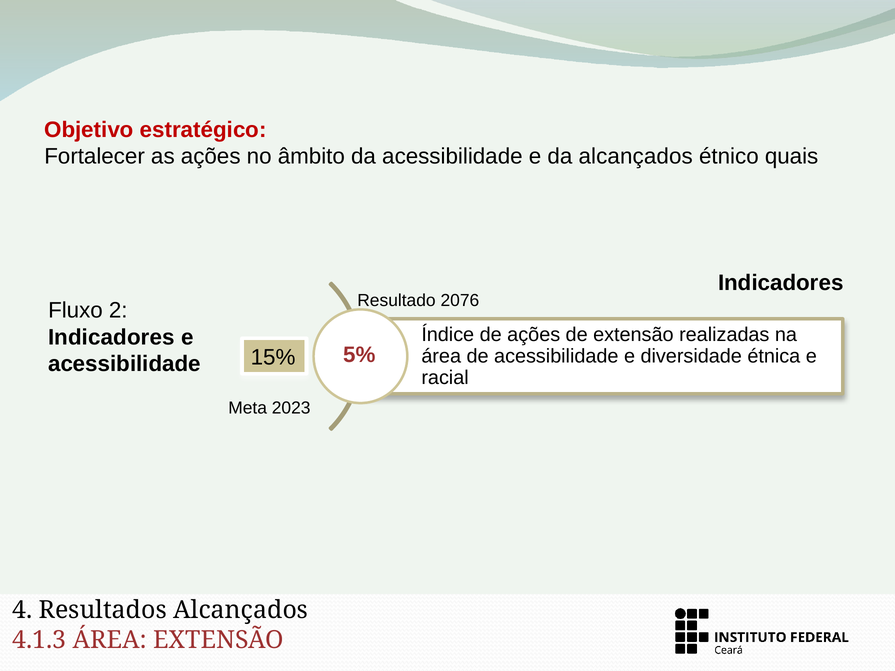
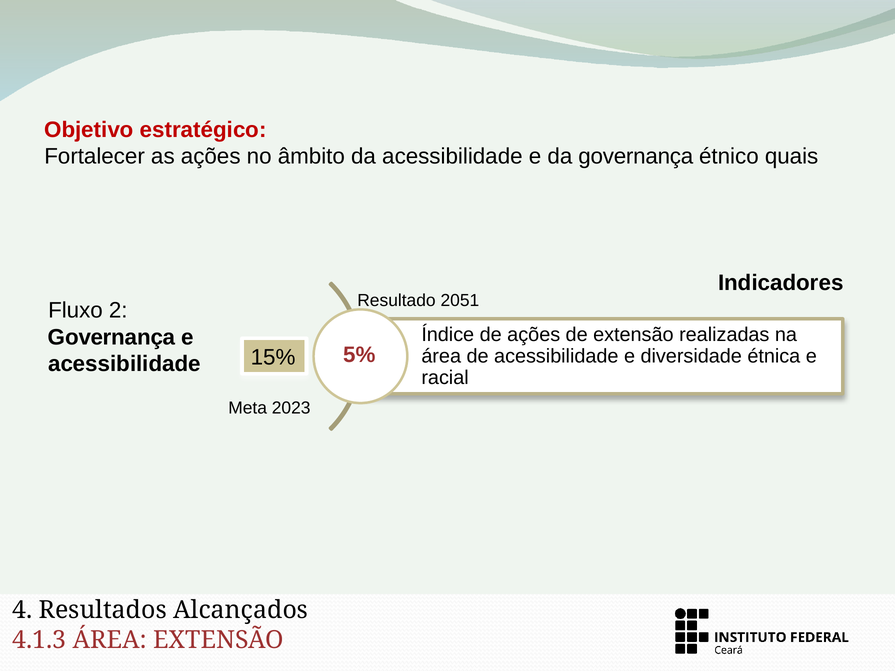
da alcançados: alcançados -> governança
2076: 2076 -> 2051
Indicadores at (111, 337): Indicadores -> Governança
